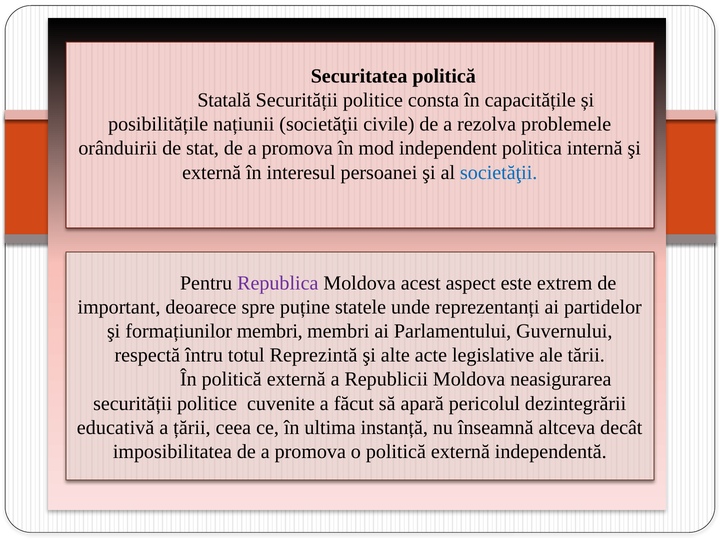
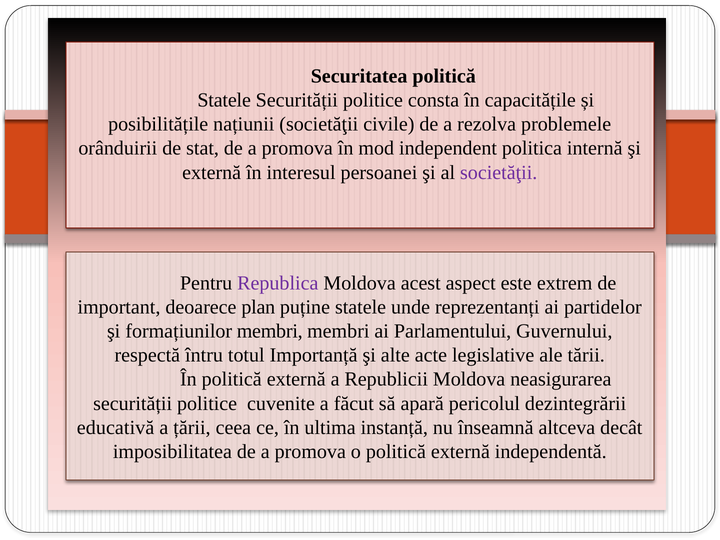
Statală at (224, 100): Statală -> Statele
societăţii at (499, 172) colour: blue -> purple
spre: spre -> plan
Reprezintă: Reprezintă -> Importanță
